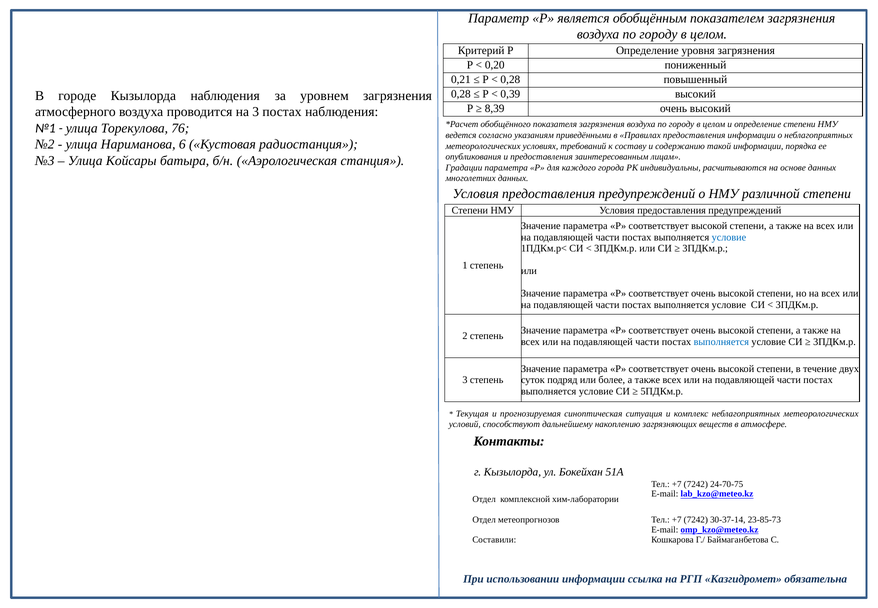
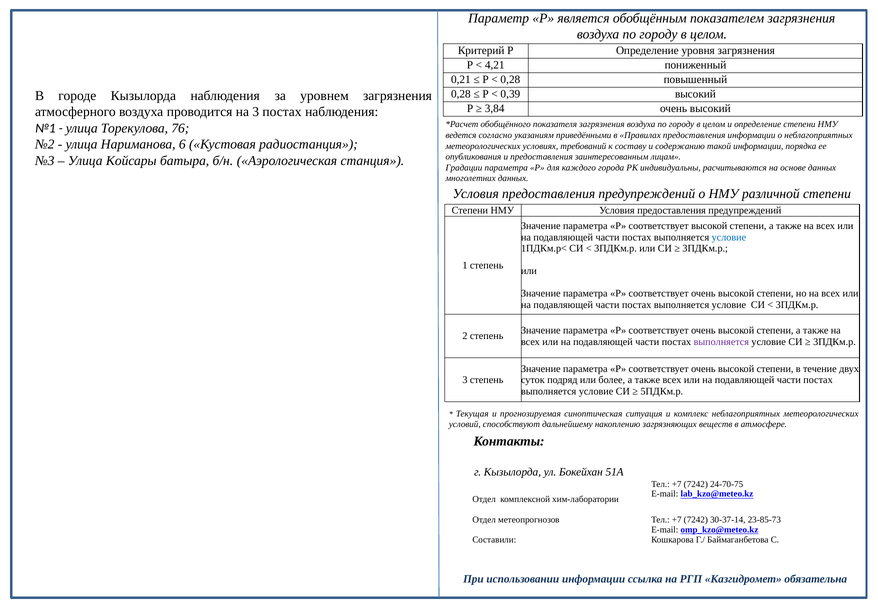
0,20: 0,20 -> 4,21
8,39: 8,39 -> 3,84
выполняется at (721, 342) colour: blue -> purple
